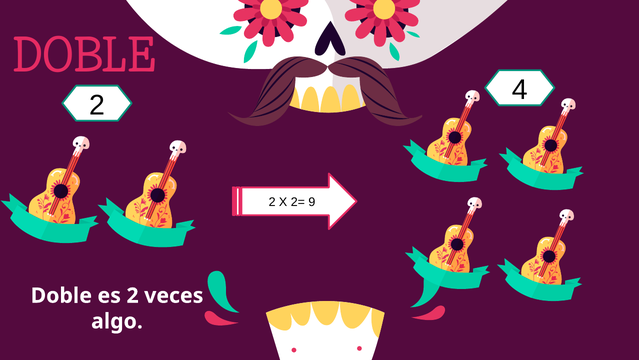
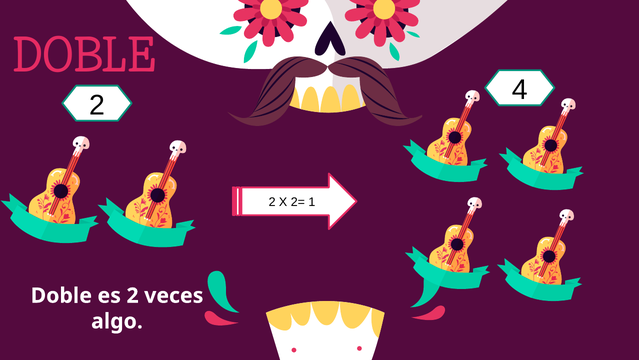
9: 9 -> 1
